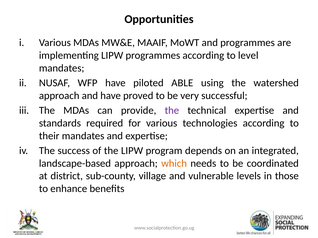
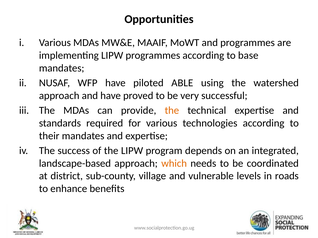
level: level -> base
the at (172, 111) colour: purple -> orange
those: those -> roads
